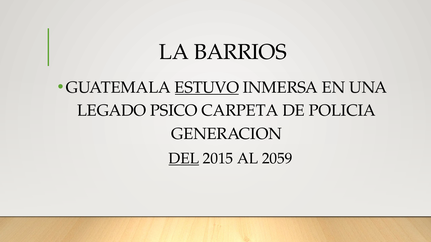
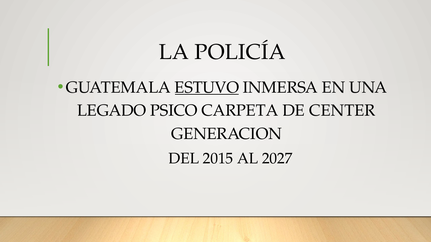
BARRIOS: BARRIOS -> POLICÍA
POLICIA: POLICIA -> CENTER
DEL underline: present -> none
2059: 2059 -> 2027
